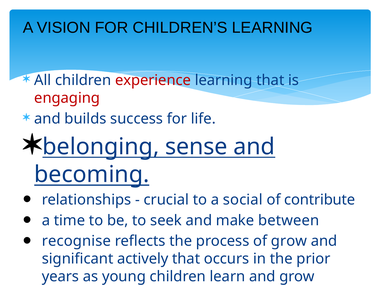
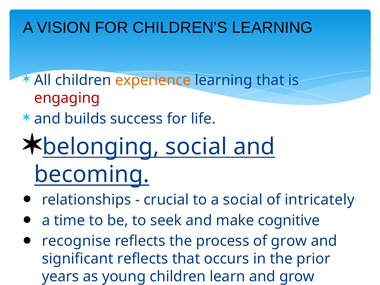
experience colour: red -> orange
belonging sense: sense -> social
contribute: contribute -> intricately
between: between -> cognitive
significant actively: actively -> reflects
